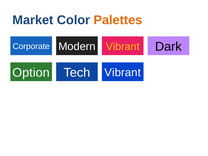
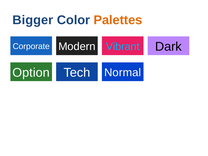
Market: Market -> Bigger
Vibrant at (123, 46) colour: yellow -> light blue
Tech Vibrant: Vibrant -> Normal
